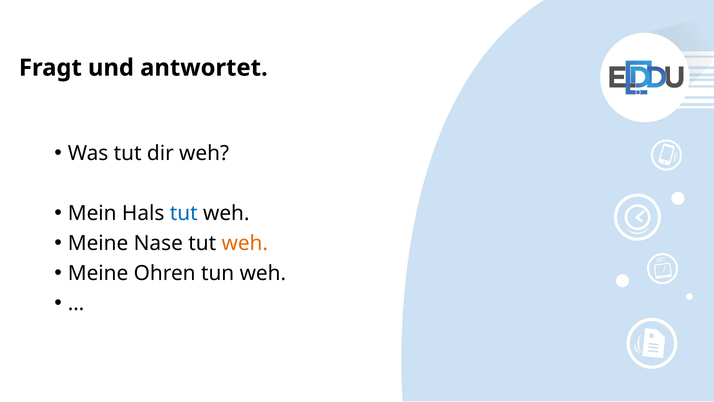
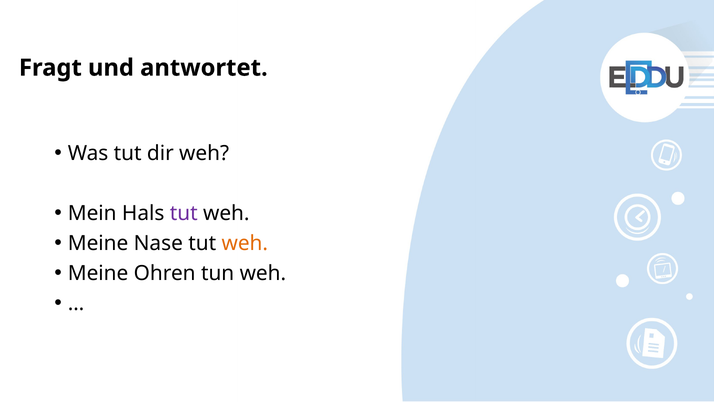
tut at (184, 213) colour: blue -> purple
